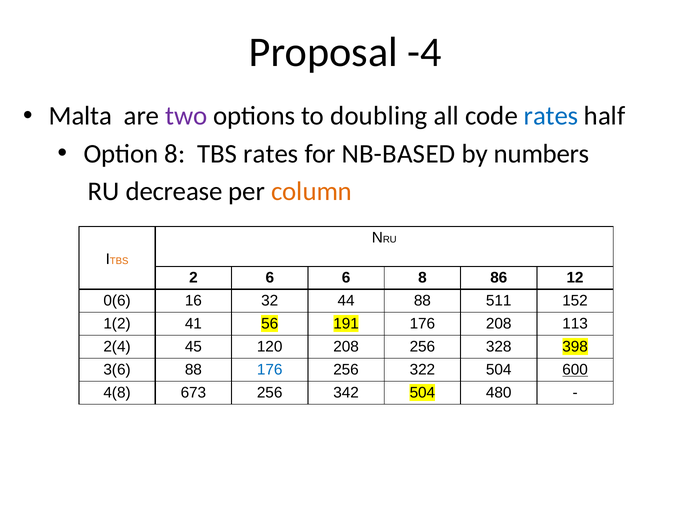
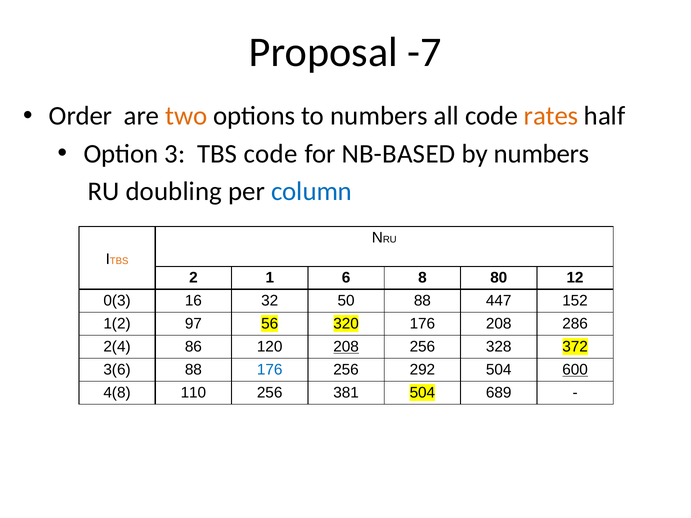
-4: -4 -> -7
Malta: Malta -> Order
two colour: purple -> orange
to doubling: doubling -> numbers
rates at (551, 116) colour: blue -> orange
Option 8: 8 -> 3
TBS rates: rates -> code
decrease: decrease -> doubling
column colour: orange -> blue
2 6: 6 -> 1
86: 86 -> 80
0(6: 0(6 -> 0(3
44: 44 -> 50
511: 511 -> 447
41: 41 -> 97
191: 191 -> 320
113: 113 -> 286
45: 45 -> 86
208 at (346, 347) underline: none -> present
398: 398 -> 372
322: 322 -> 292
673: 673 -> 110
342: 342 -> 381
480: 480 -> 689
